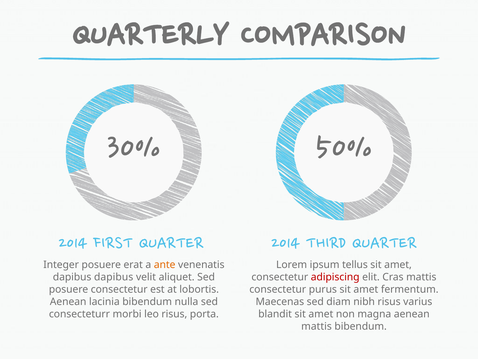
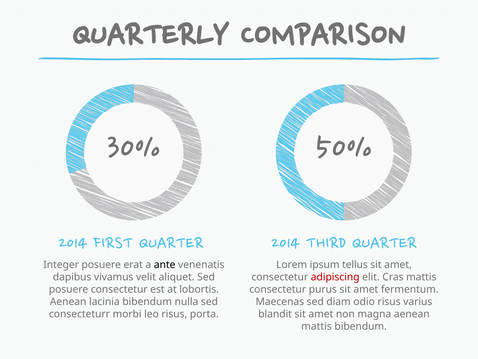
ante colour: orange -> black
dapibus dapibus: dapibus -> vivamus
nibh: nibh -> odio
